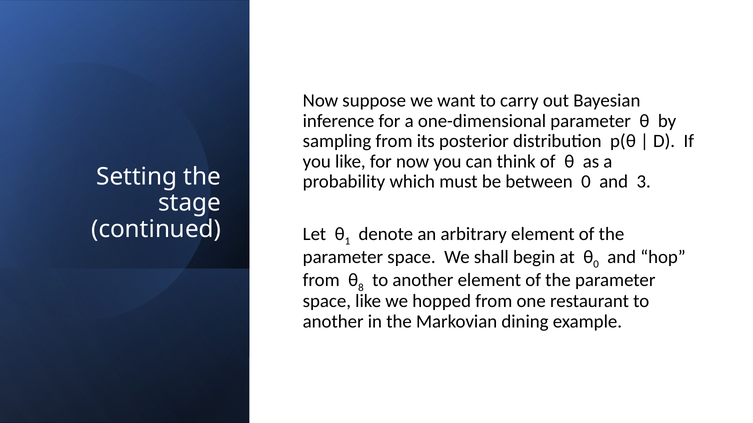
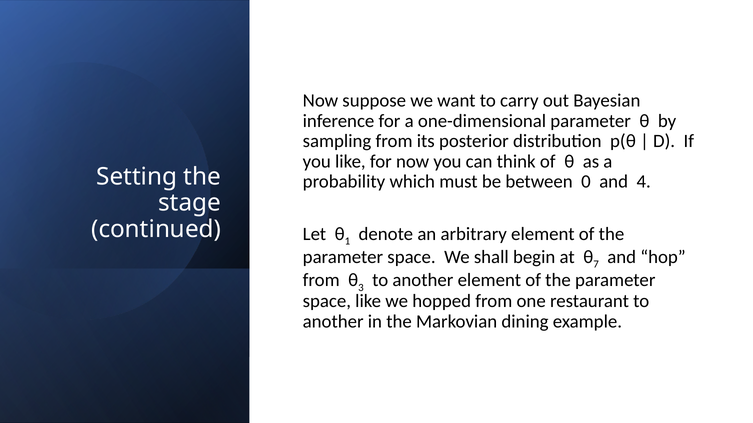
3: 3 -> 4
θ 0: 0 -> 7
8: 8 -> 3
